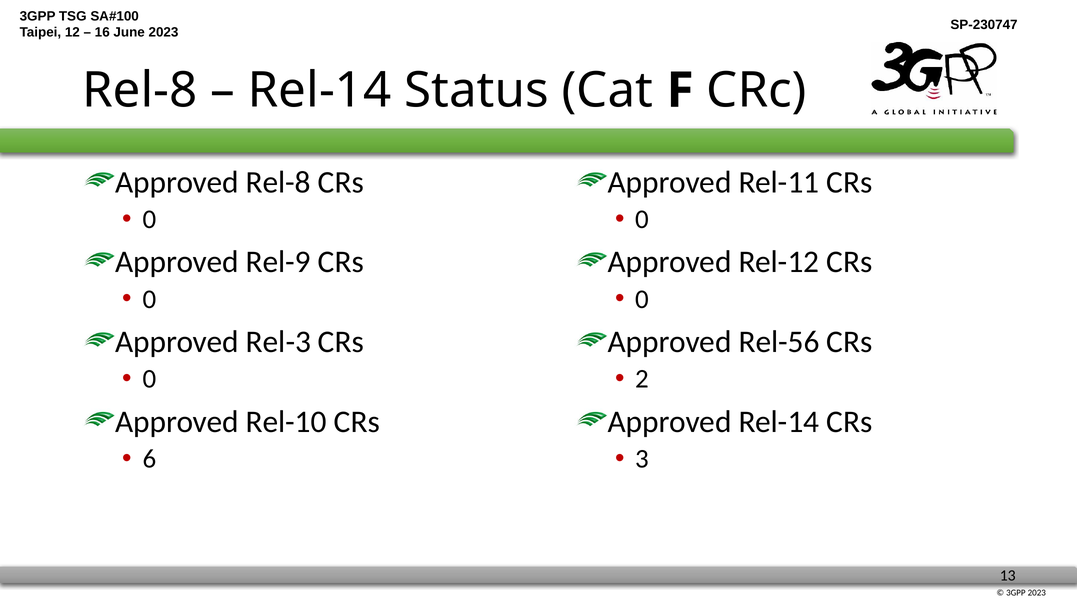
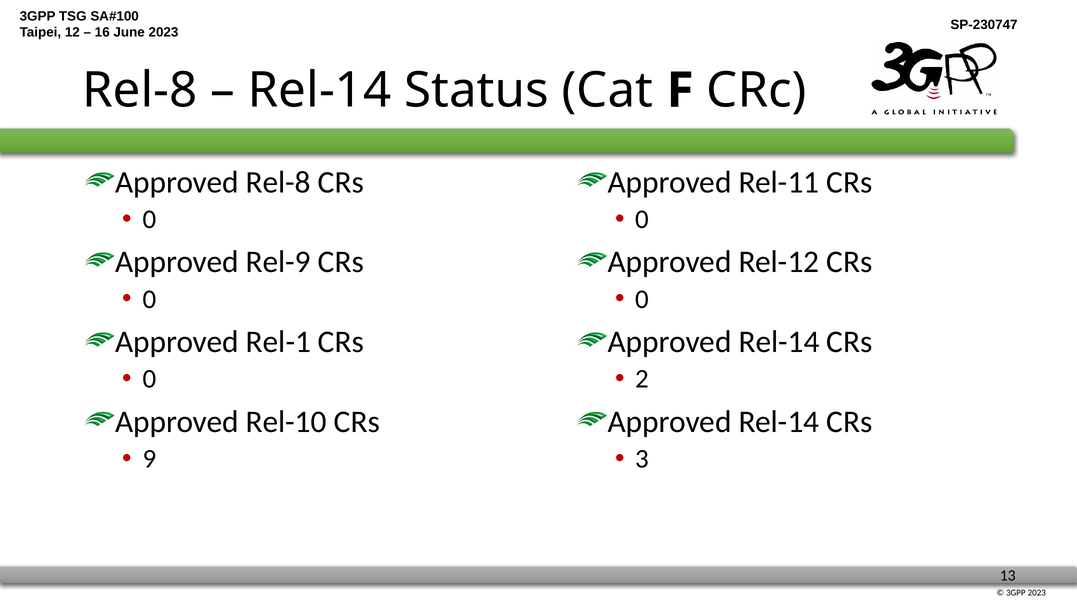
Rel-3: Rel-3 -> Rel-1
Rel-56 at (779, 342): Rel-56 -> Rel-14
6: 6 -> 9
